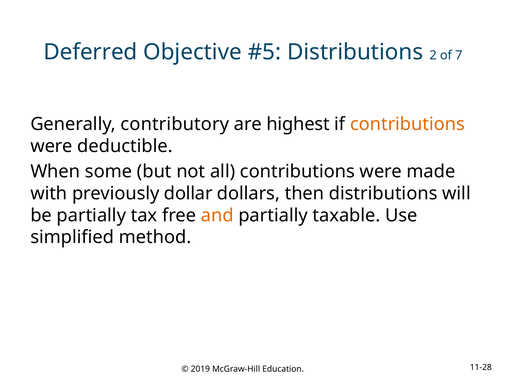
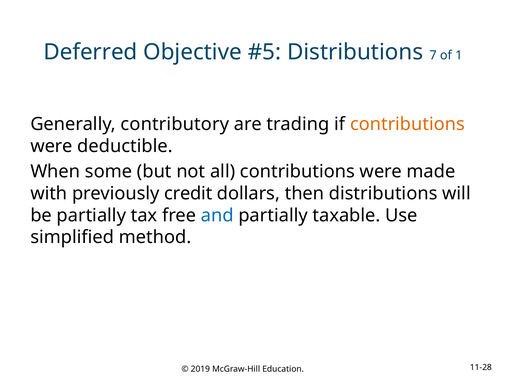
2: 2 -> 7
7: 7 -> 1
highest: highest -> trading
dollar: dollar -> credit
and colour: orange -> blue
